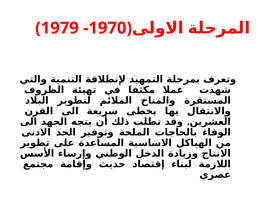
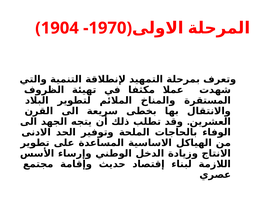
1979: 1979 -> 1904
